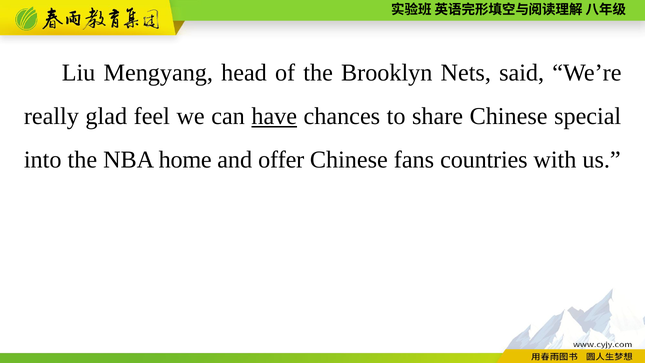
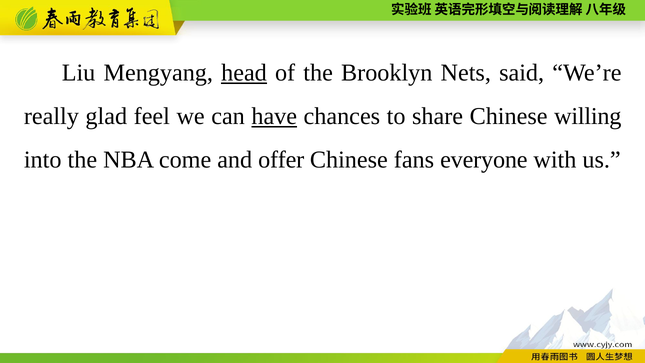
head underline: none -> present
special: special -> willing
home: home -> come
countries: countries -> everyone
